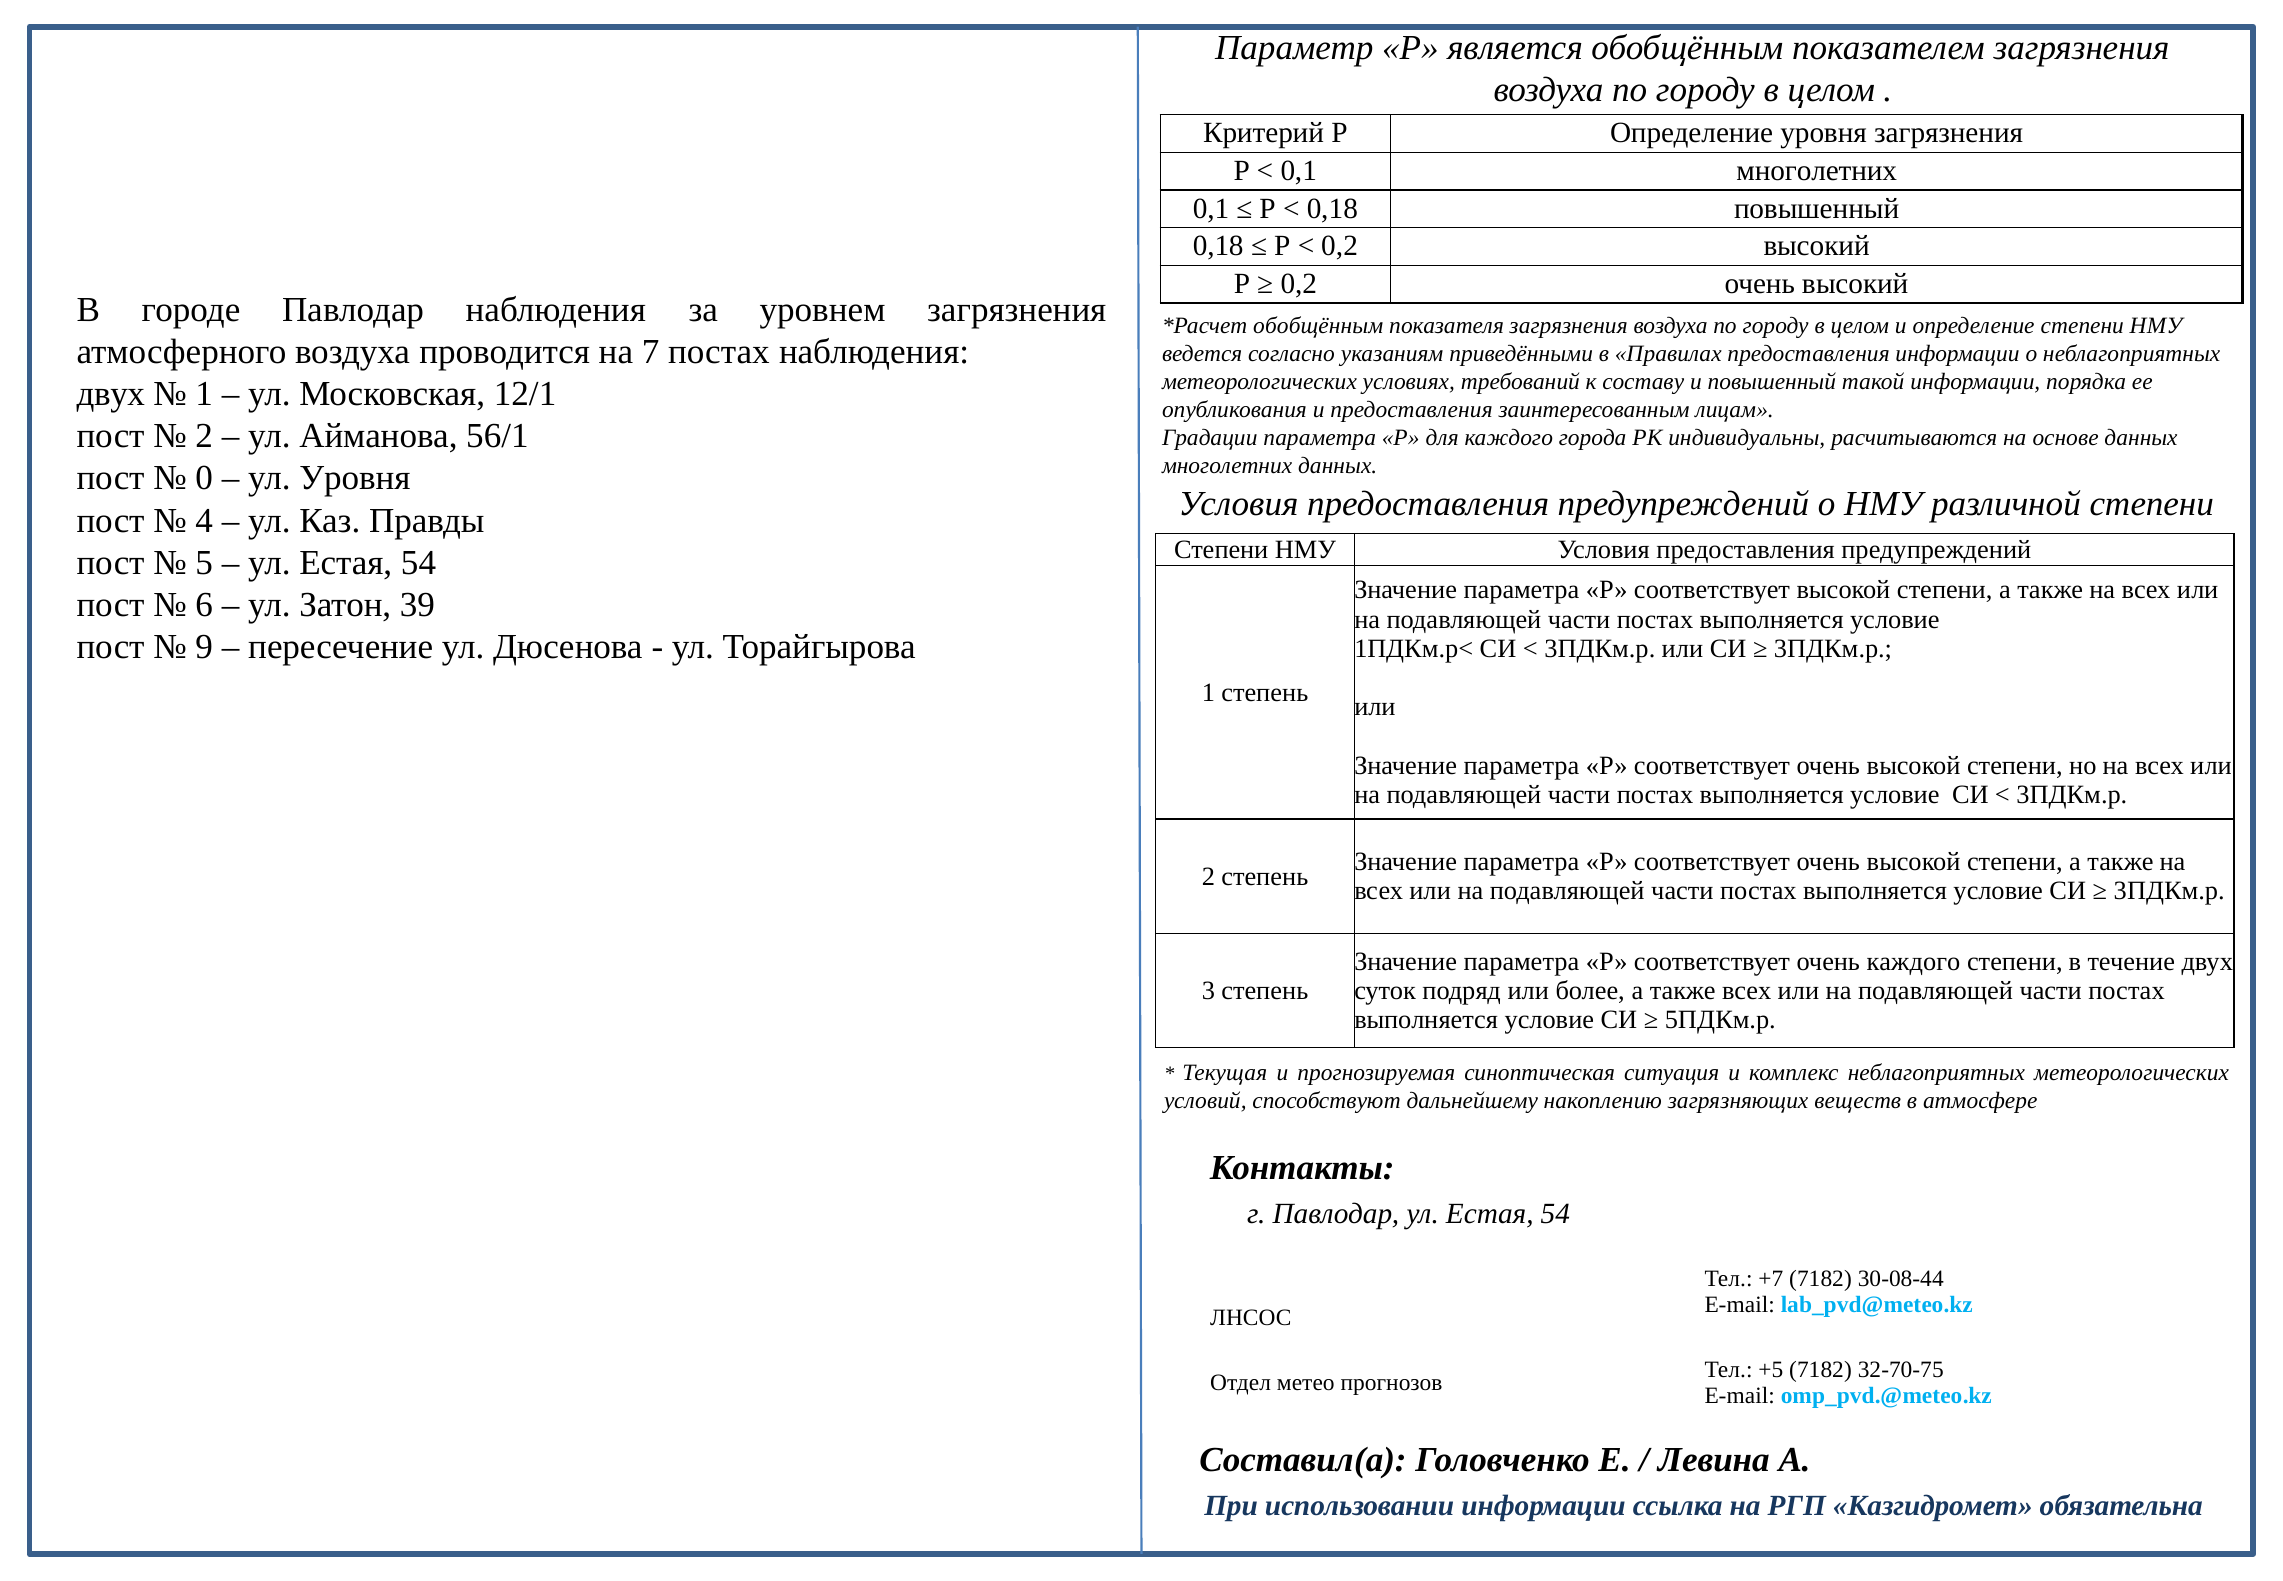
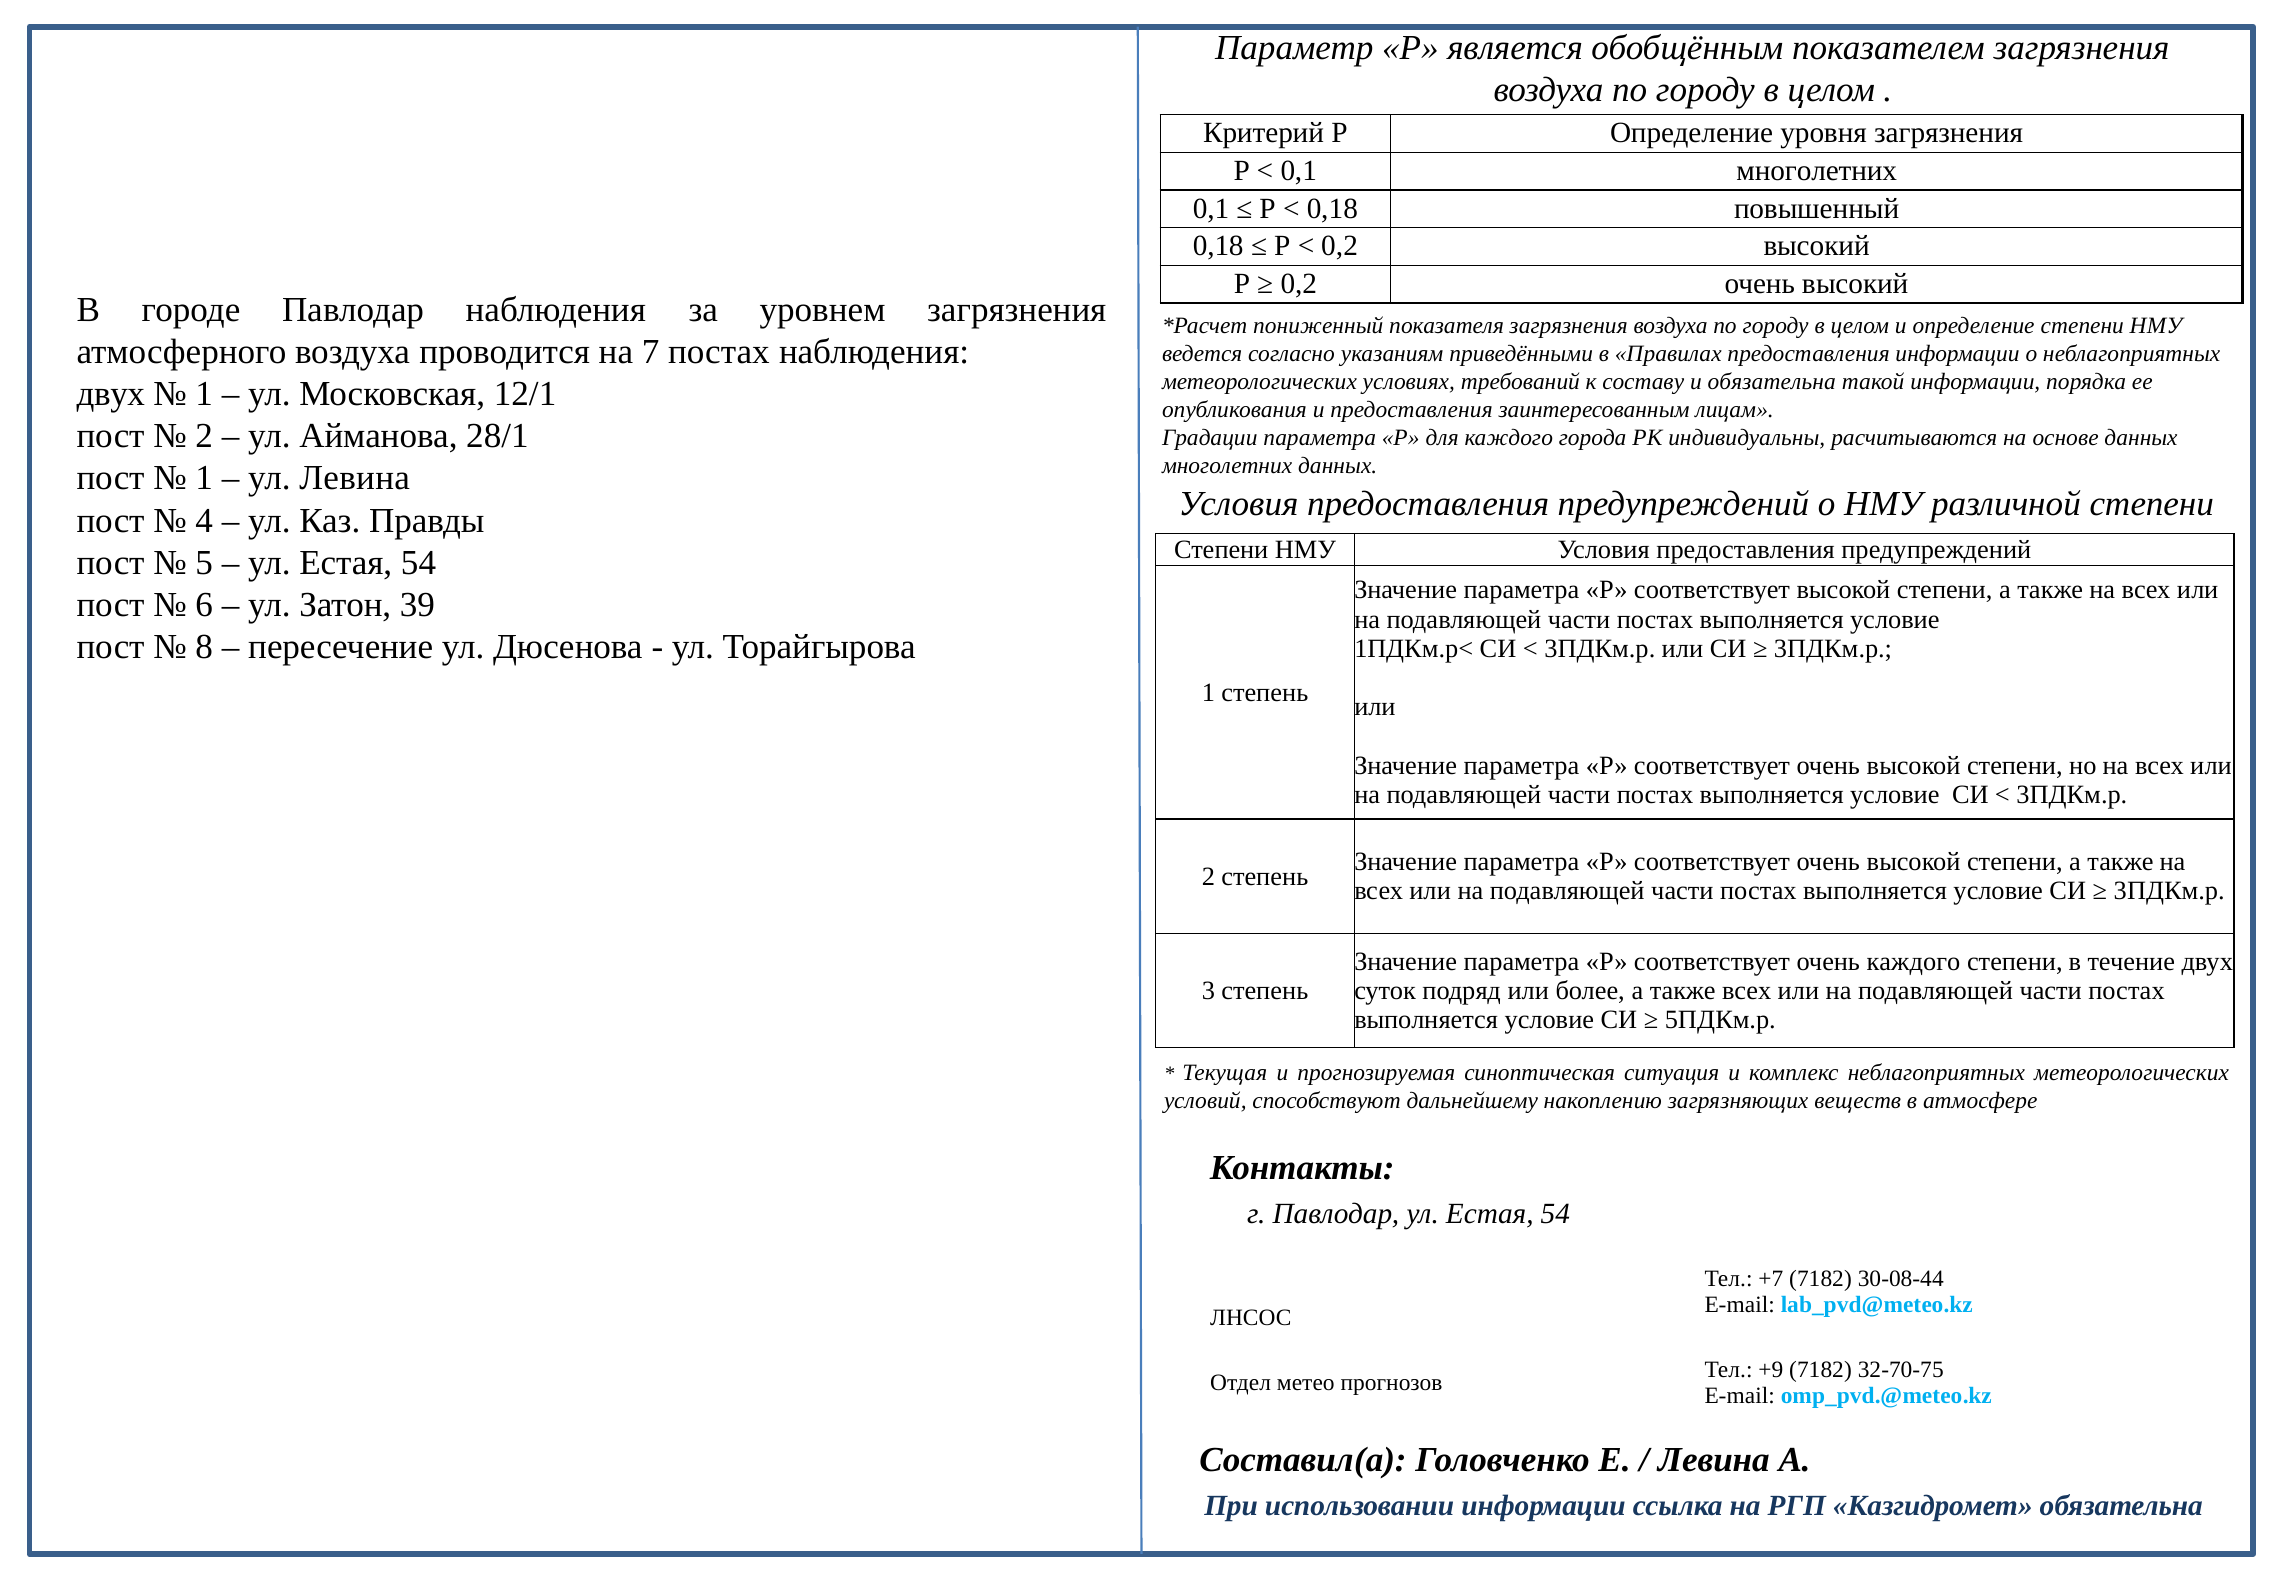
обобщённым at (1318, 326): обобщённым -> пониженный
и повышенный: повышенный -> обязательна
56/1: 56/1 -> 28/1
0 at (204, 478): 0 -> 1
ул Уровня: Уровня -> Левина
9: 9 -> 8
+5: +5 -> +9
